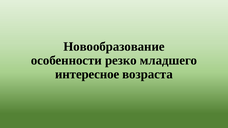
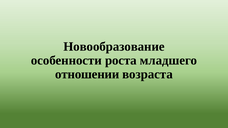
резко: резко -> роста
интересное: интересное -> отношении
